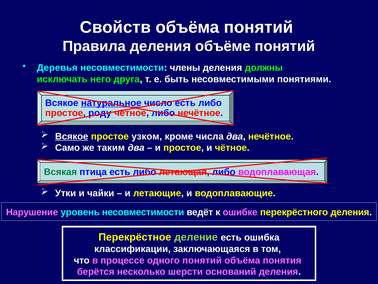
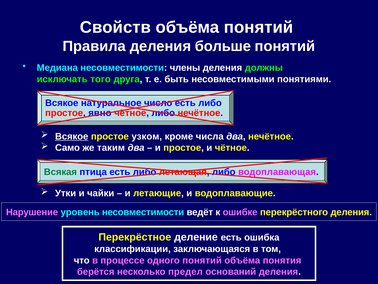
объёме: объёме -> больше
Деревья: Деревья -> Медиана
него: него -> того
натуральное underline: present -> none
роду: роду -> явно
деление colour: light green -> white
шерсти: шерсти -> предел
